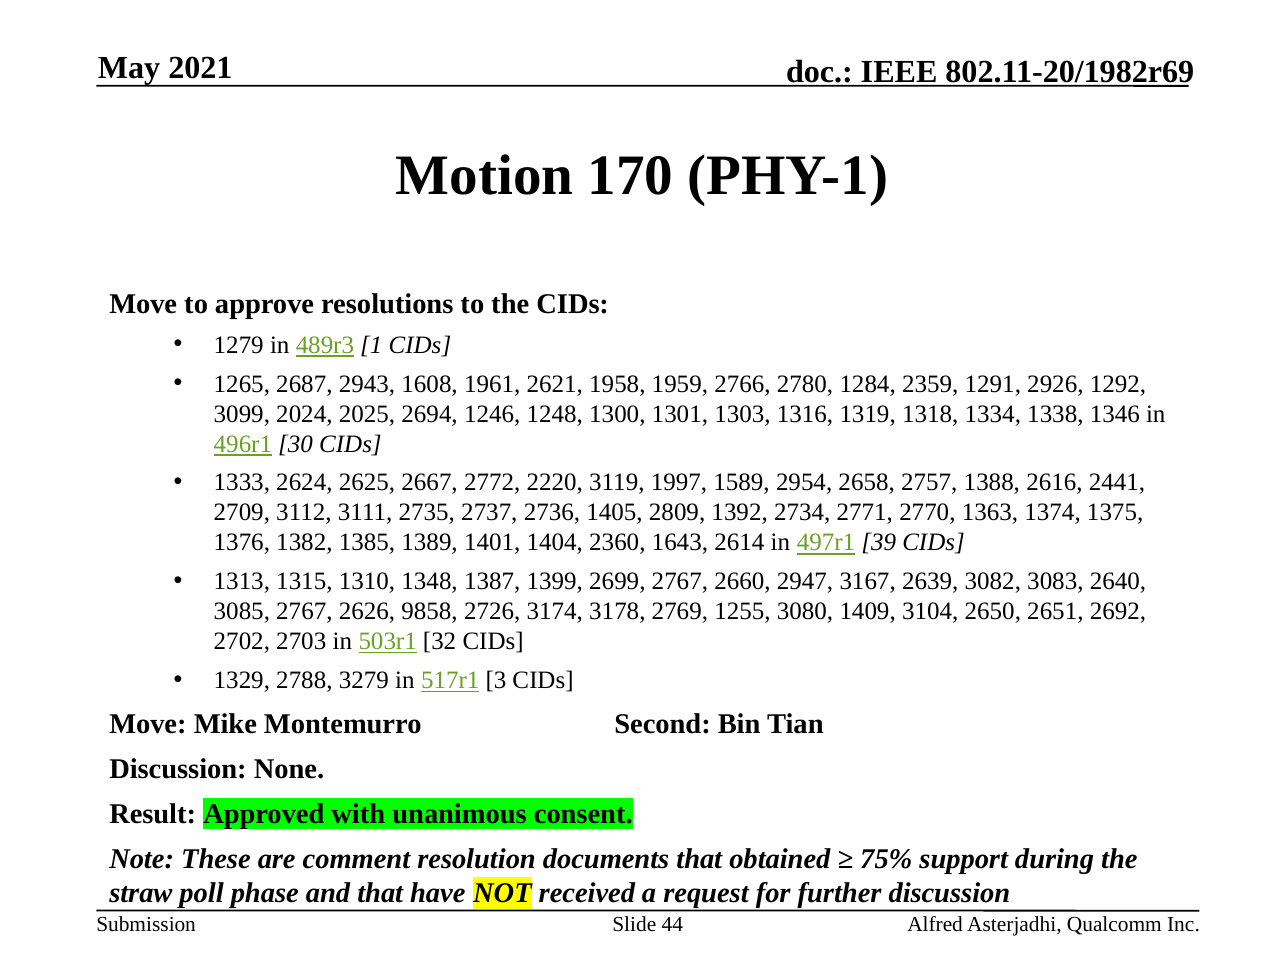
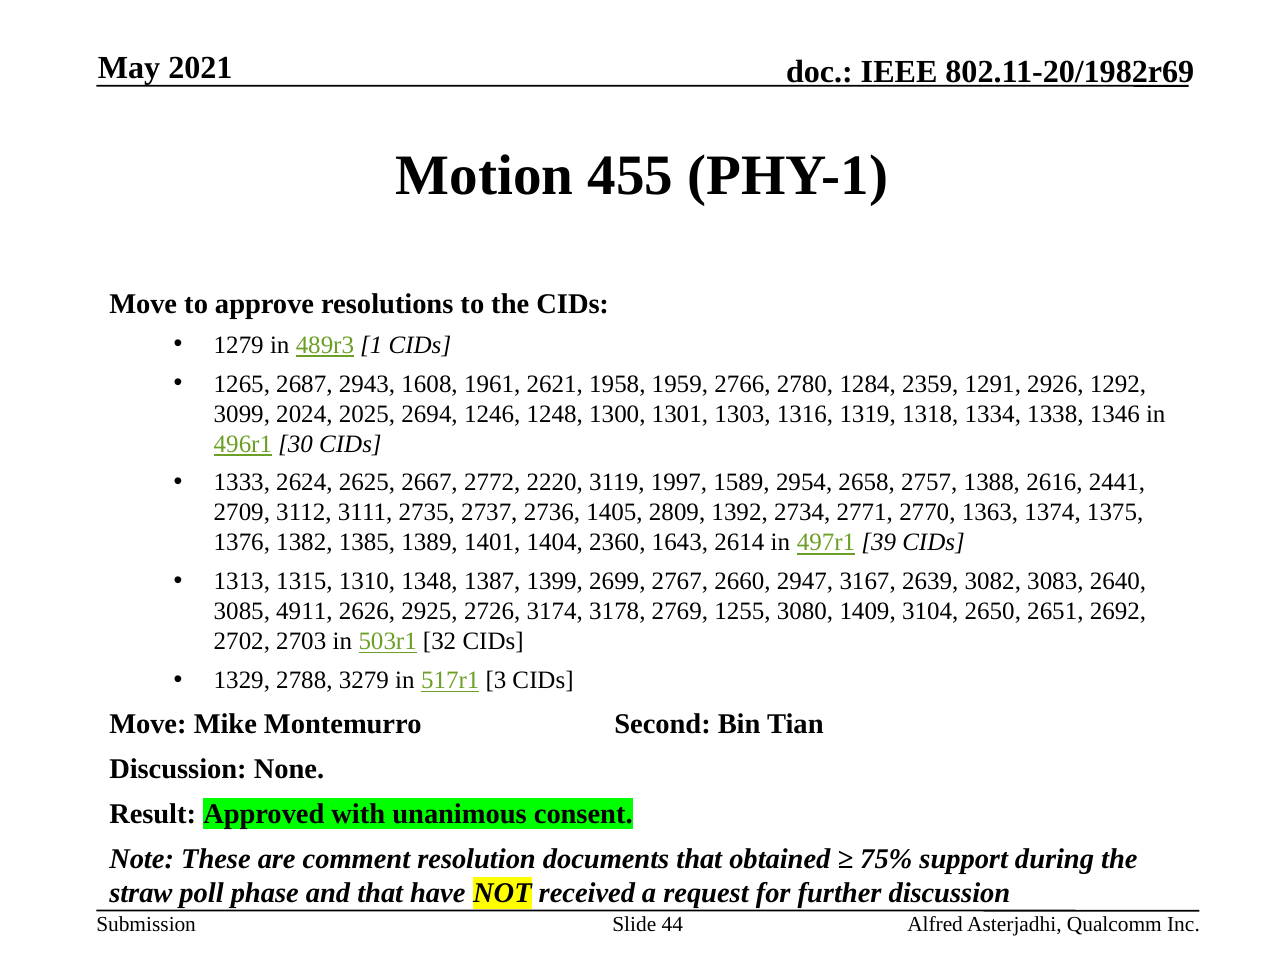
170: 170 -> 455
3085 2767: 2767 -> 4911
9858: 9858 -> 2925
